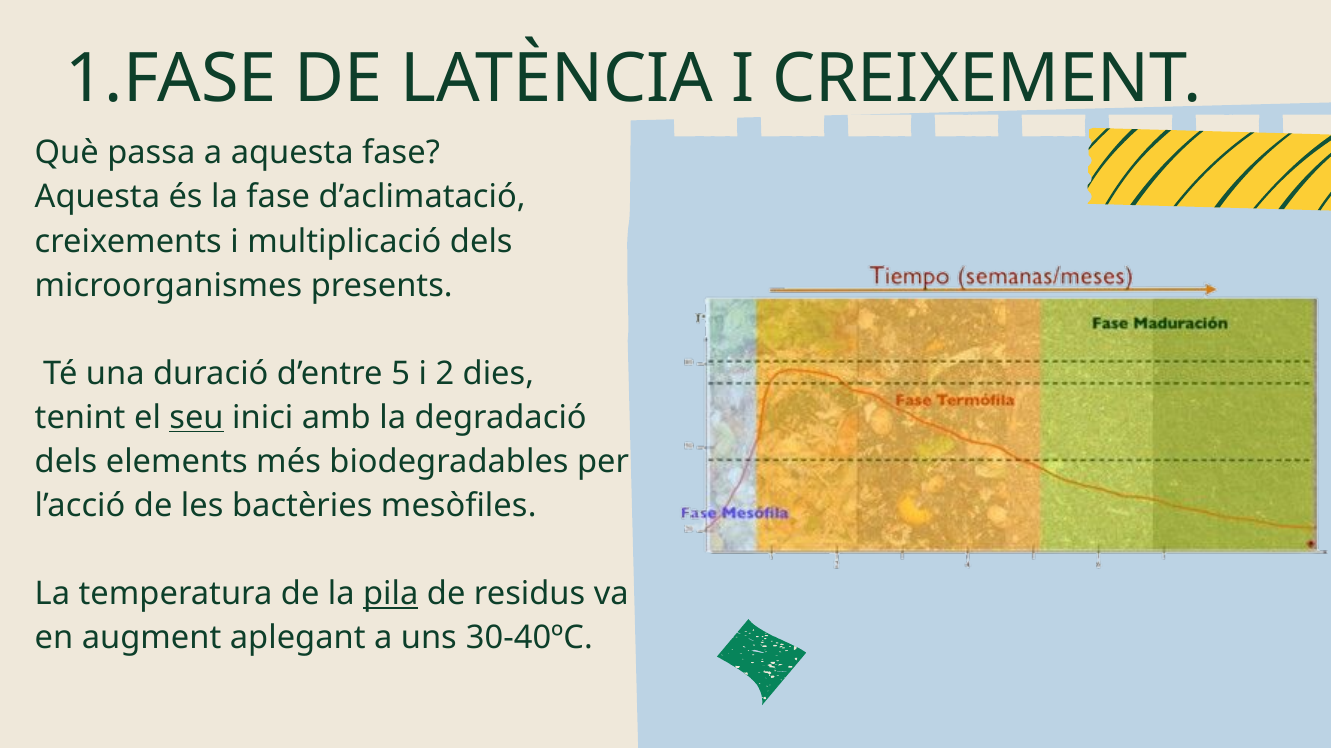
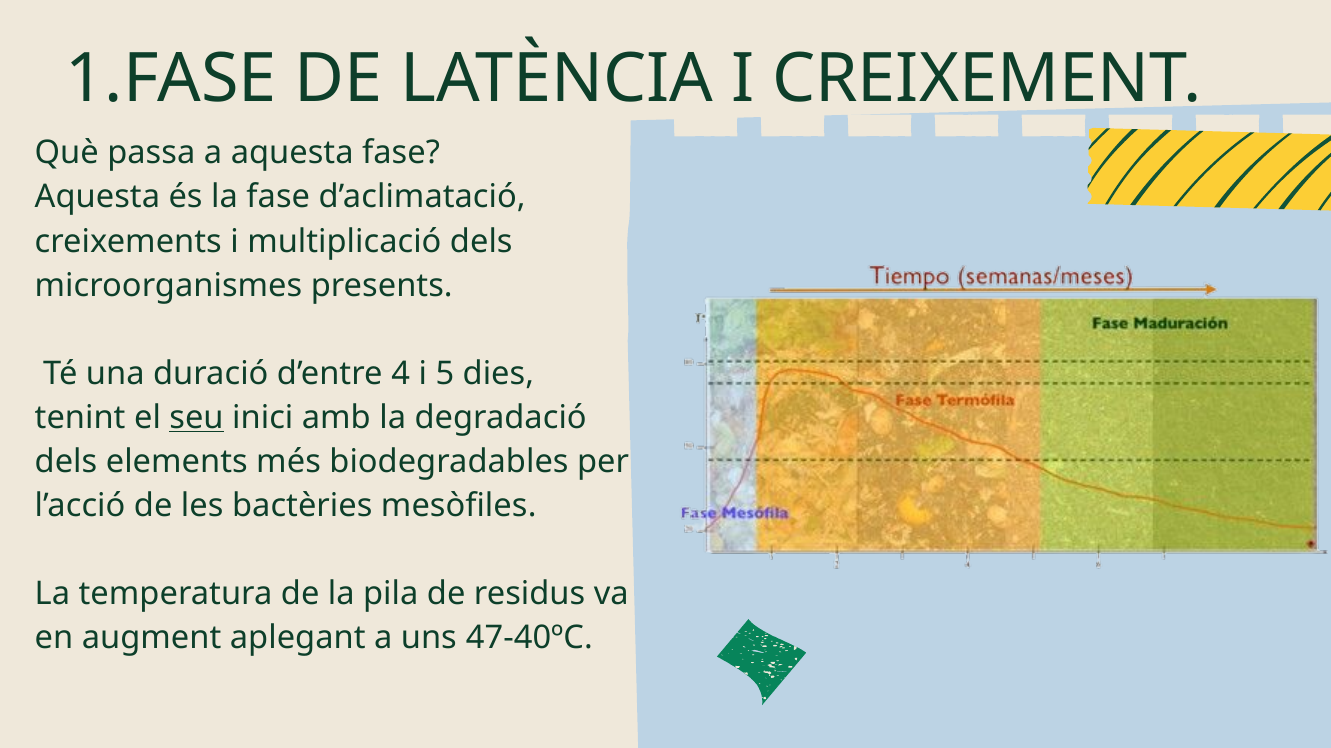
5: 5 -> 4
2: 2 -> 5
pila underline: present -> none
30-40ºC: 30-40ºC -> 47-40ºC
